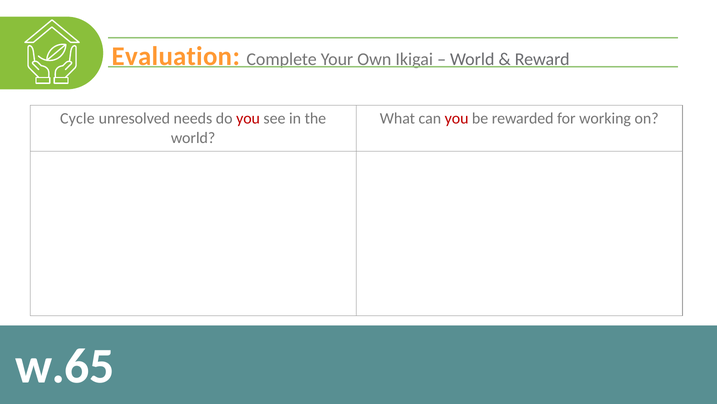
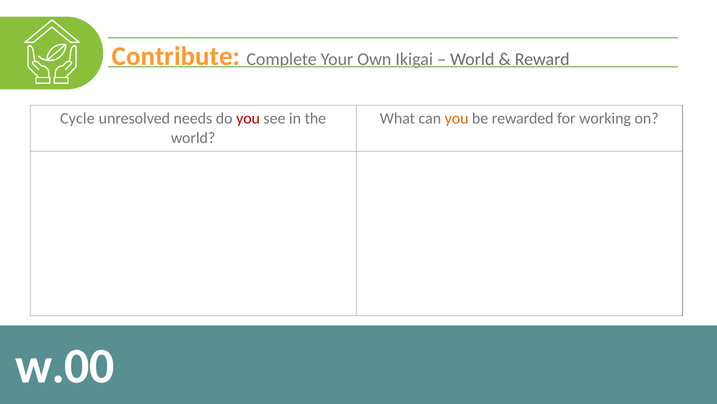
Evaluation: Evaluation -> Contribute
you at (457, 118) colour: red -> orange
w.65: w.65 -> w.00
